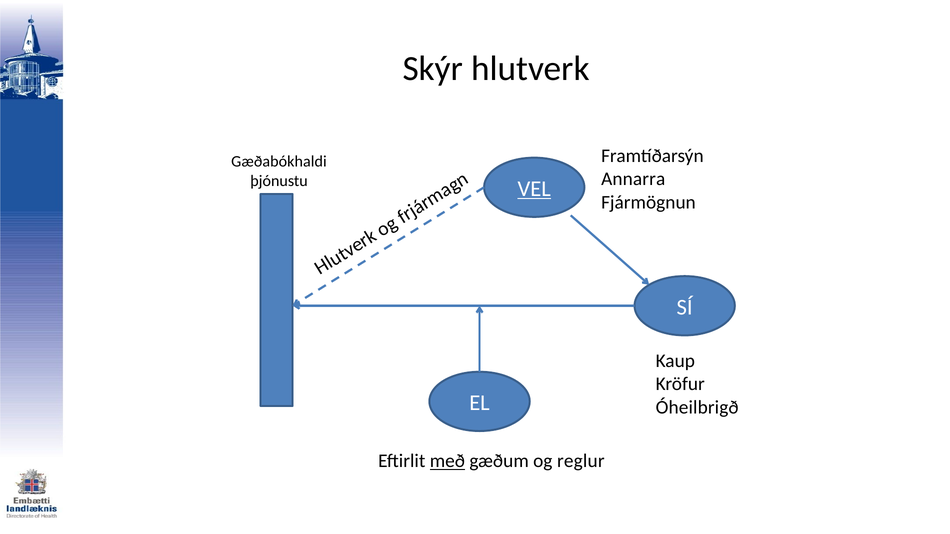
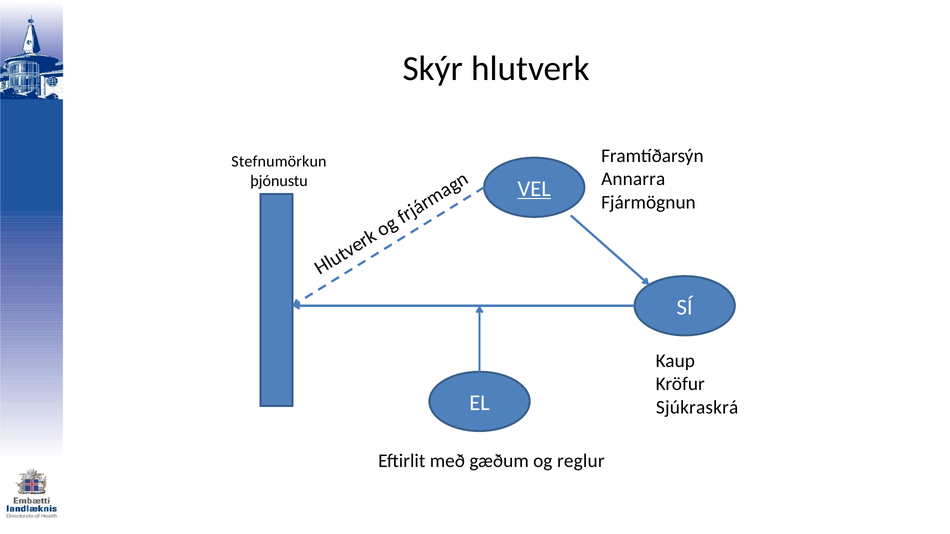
Gæðabókhaldi: Gæðabókhaldi -> Stefnumörkun
Óheilbrigð: Óheilbrigð -> Sjúkraskrá
með underline: present -> none
